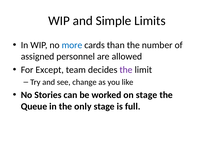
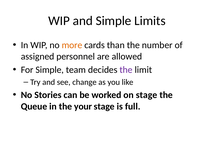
more colour: blue -> orange
For Except: Except -> Simple
only: only -> your
